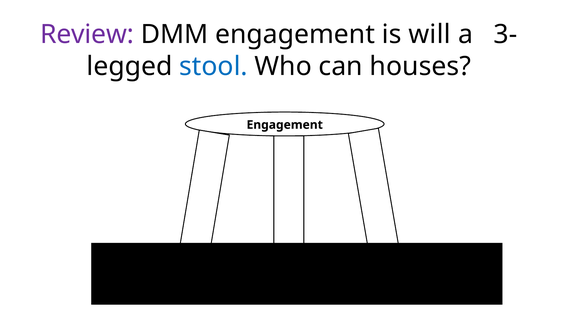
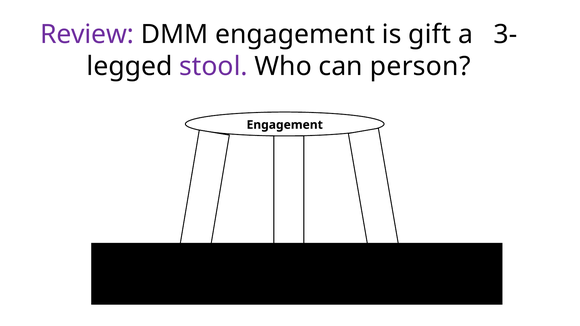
will: will -> gift
stool colour: blue -> purple
houses: houses -> person
